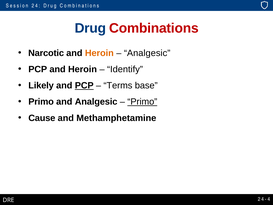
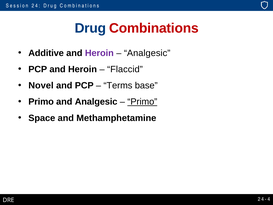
Narcotic: Narcotic -> Additive
Heroin at (99, 53) colour: orange -> purple
Identify: Identify -> Flaccid
Likely: Likely -> Novel
PCP at (84, 85) underline: present -> none
Cause: Cause -> Space
